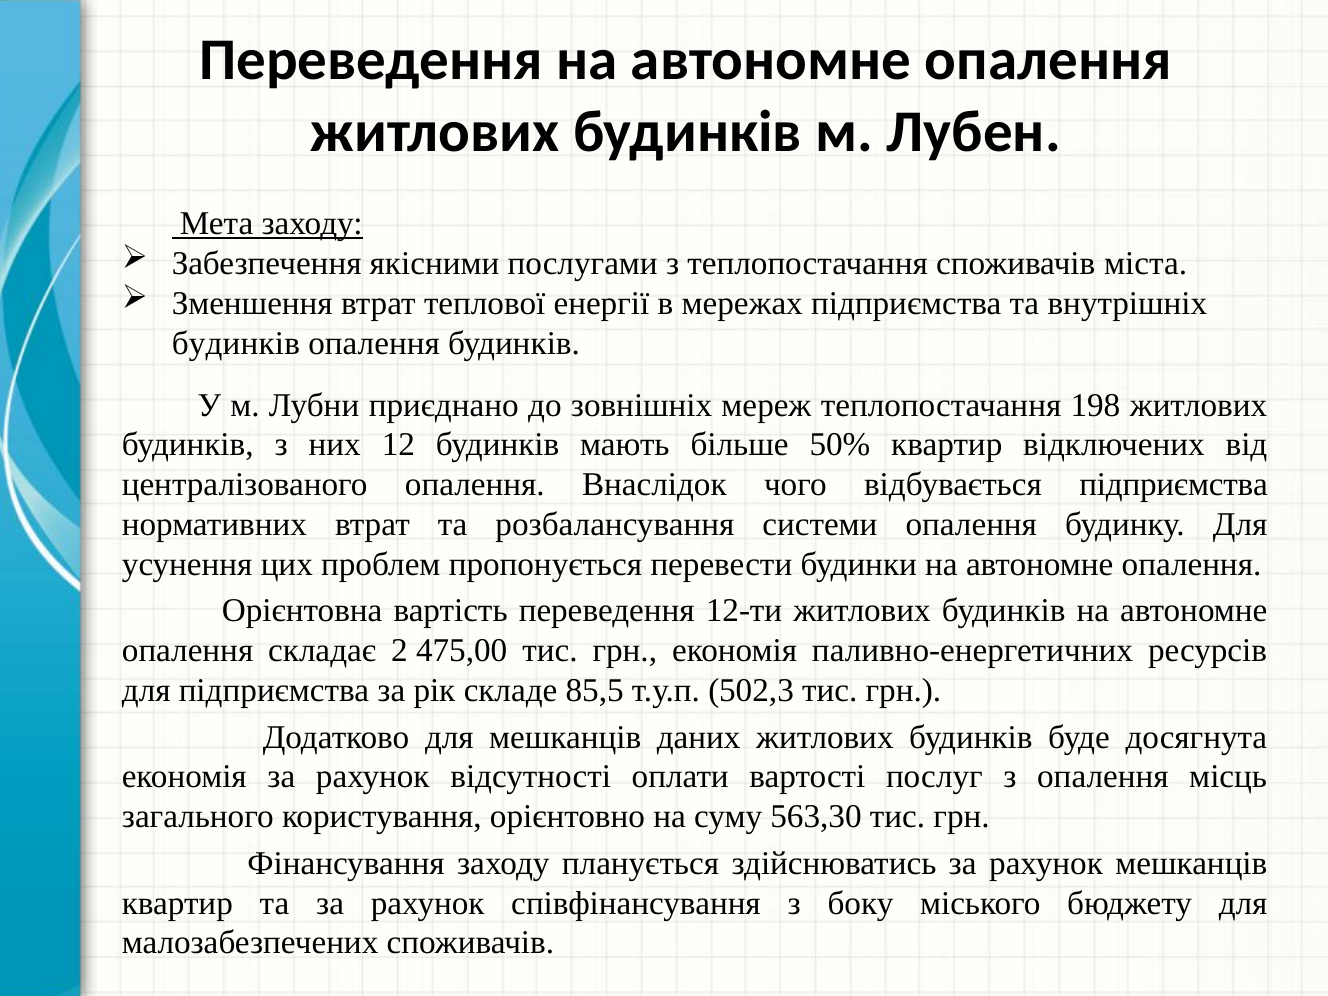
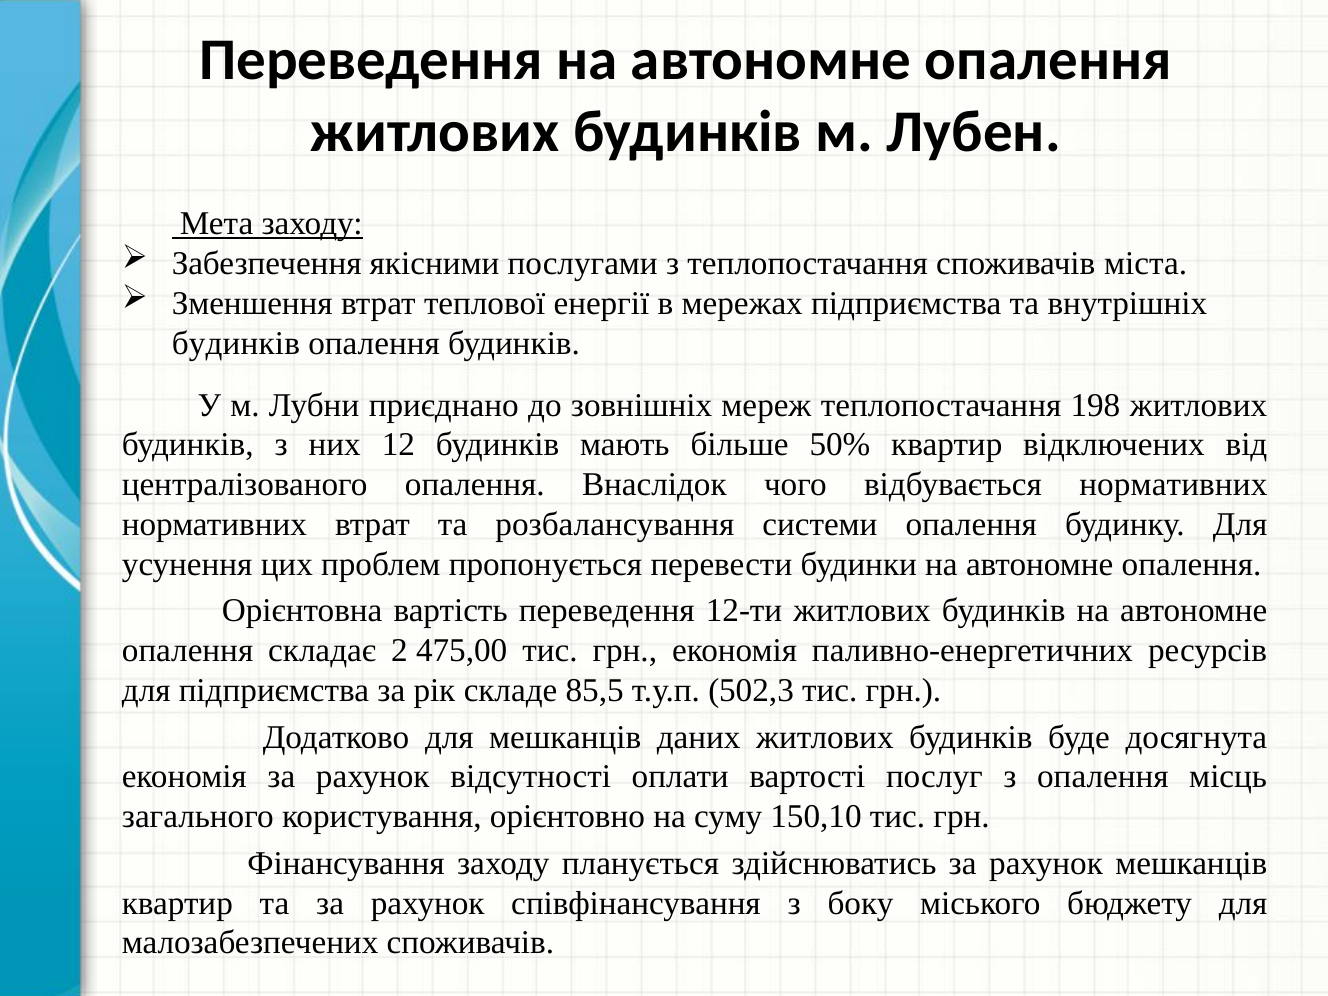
відбувається підприємства: підприємства -> нормативних
563,30: 563,30 -> 150,10
